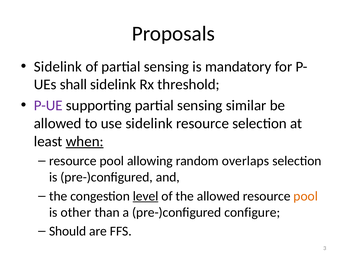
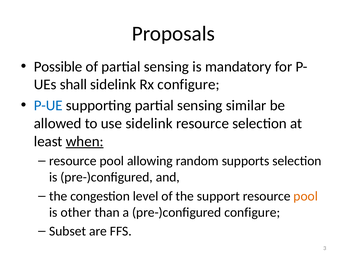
Sidelink at (58, 67): Sidelink -> Possible
Rx threshold: threshold -> configure
P-UE colour: purple -> blue
overlaps: overlaps -> supports
level underline: present -> none
the allowed: allowed -> support
Should: Should -> Subset
